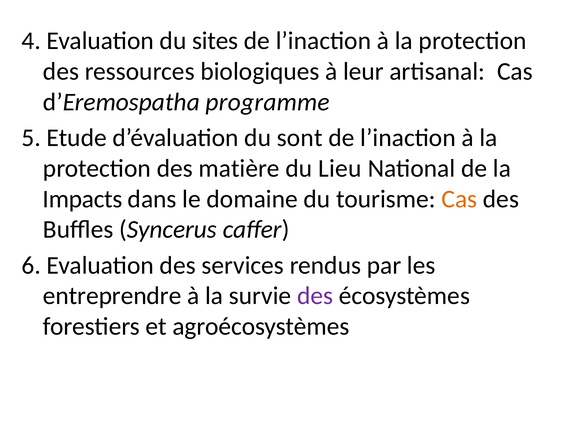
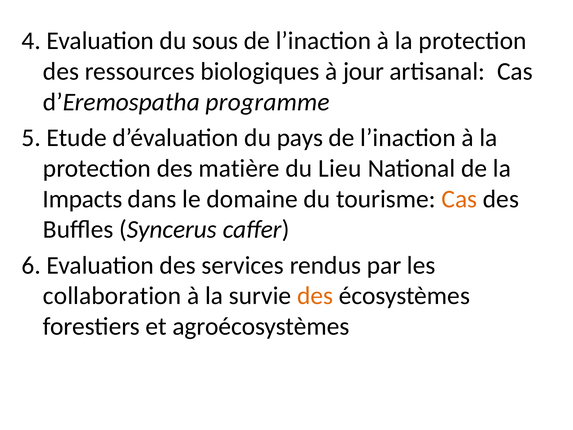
sites: sites -> sous
leur: leur -> jour
sont: sont -> pays
entreprendre: entreprendre -> collaboration
des at (315, 296) colour: purple -> orange
